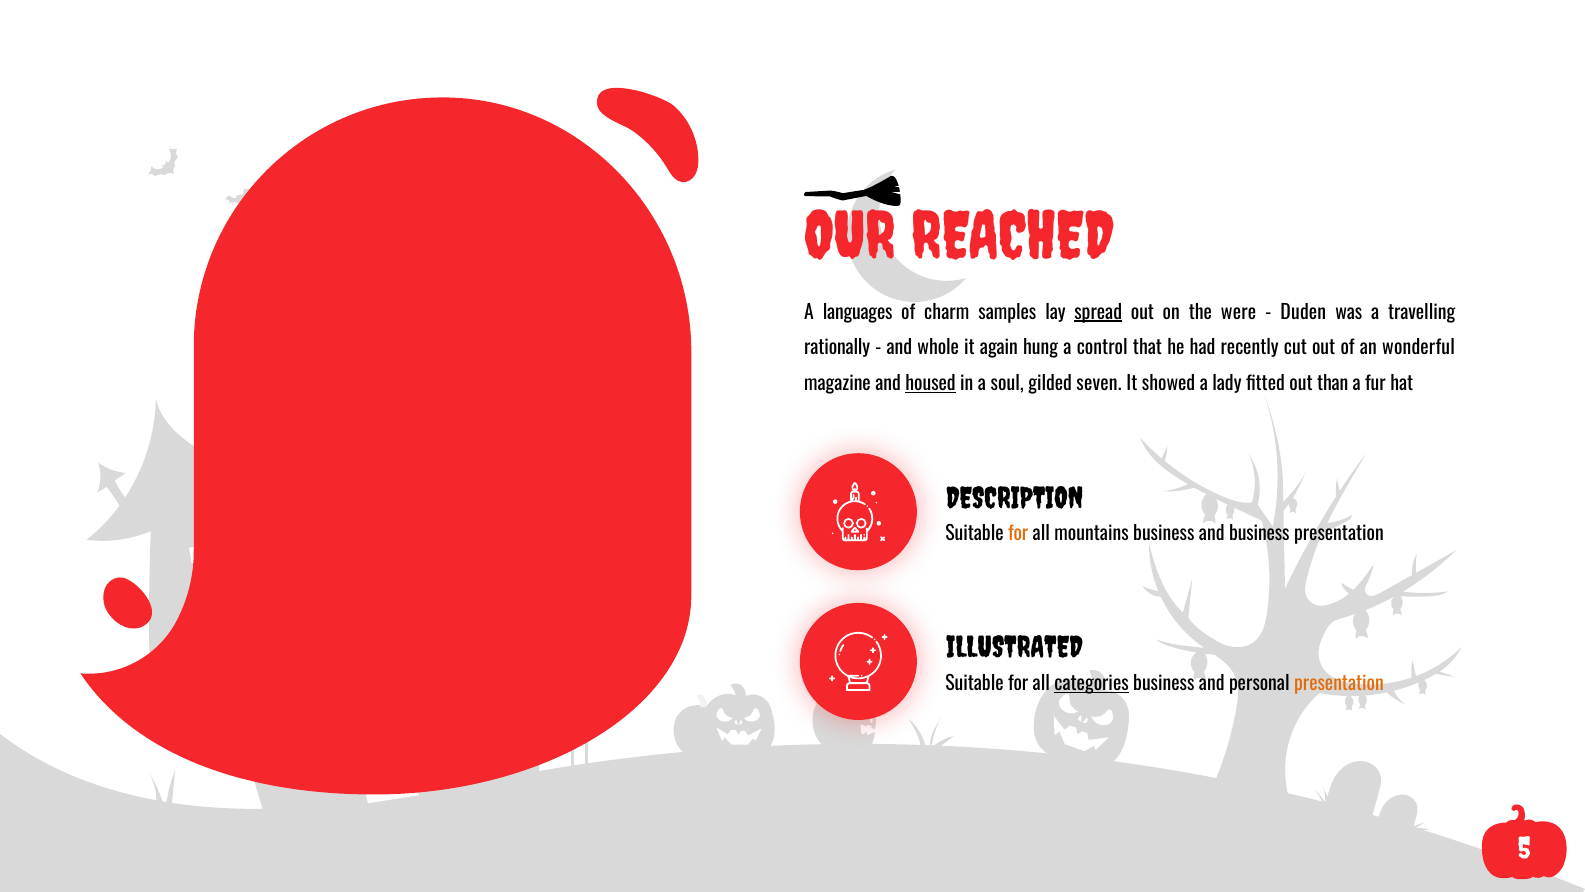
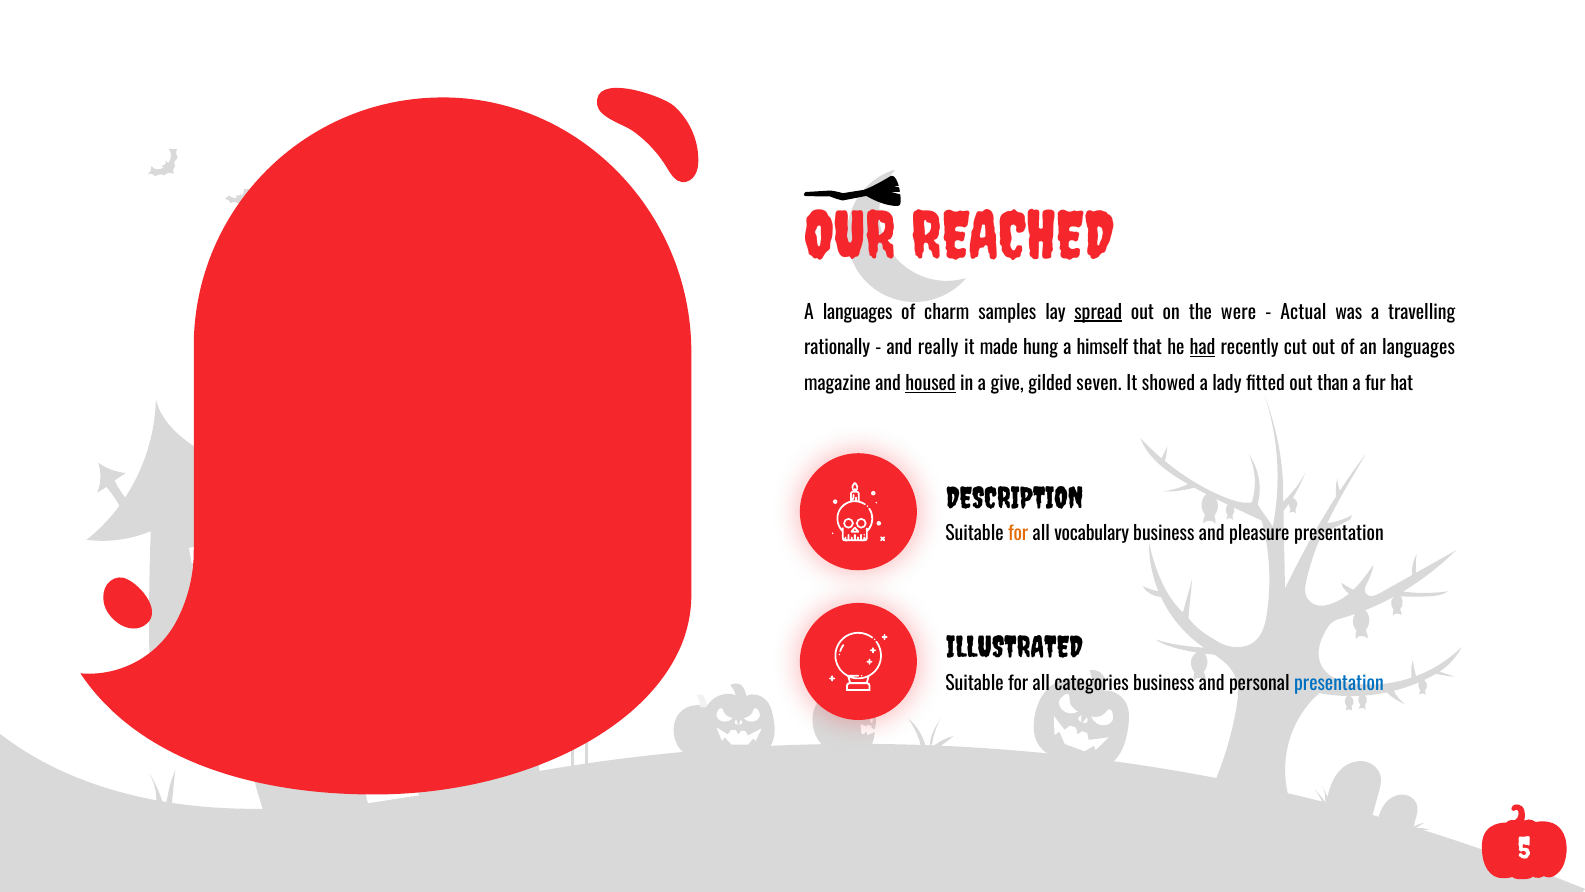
Duden: Duden -> Actual
whole: whole -> really
again: again -> made
control: control -> himself
had underline: none -> present
an wonderful: wonderful -> languages
soul: soul -> give
mountains: mountains -> vocabulary
and business: business -> pleasure
categories underline: present -> none
presentation at (1339, 683) colour: orange -> blue
